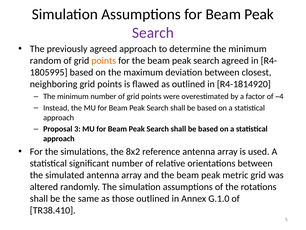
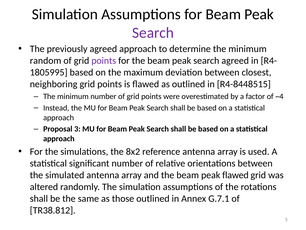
points at (104, 61) colour: orange -> purple
R4-1814920: R4-1814920 -> R4-8448515
peak metric: metric -> flawed
G.1.0: G.1.0 -> G.7.1
TR38.410: TR38.410 -> TR38.812
